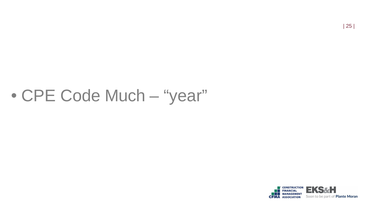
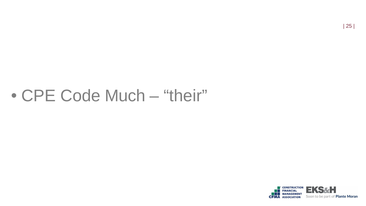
year: year -> their
